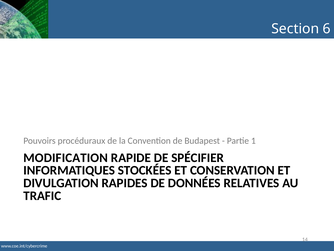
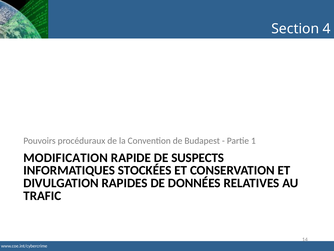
6: 6 -> 4
SPÉCIFIER: SPÉCIFIER -> SUSPECTS
